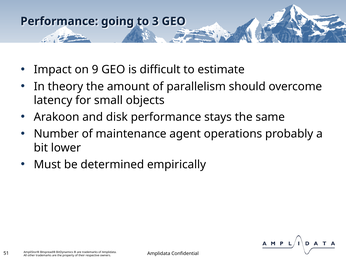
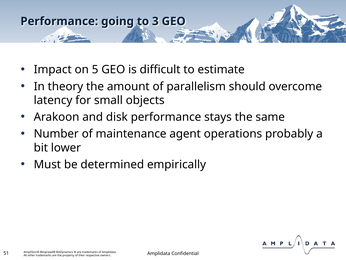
9: 9 -> 5
